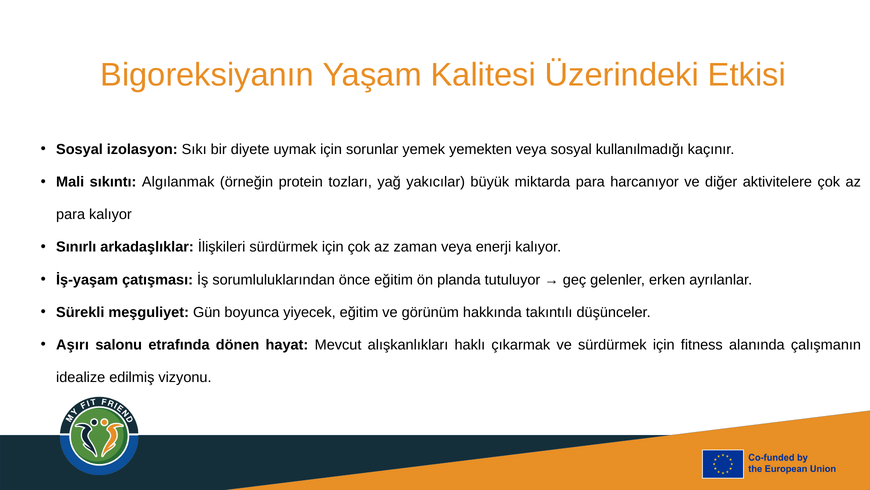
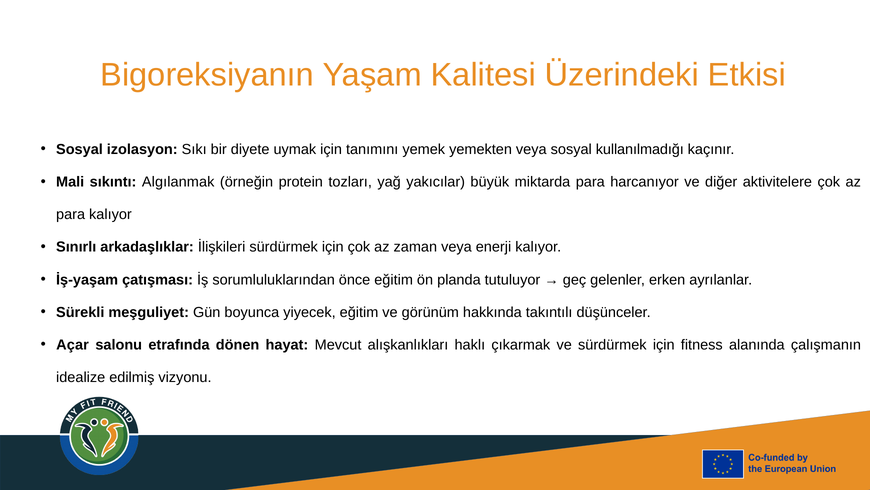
sorunlar: sorunlar -> tanımını
Aşırı: Aşırı -> Açar
